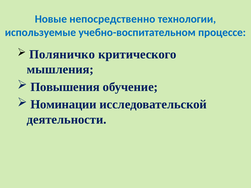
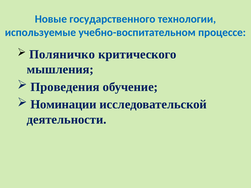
непосредственно: непосредственно -> государственного
Повышения: Повышения -> Проведения
